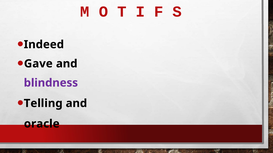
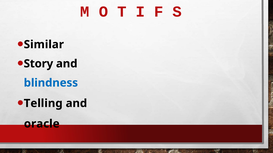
Indeed: Indeed -> Similar
Gave: Gave -> Story
blindness colour: purple -> blue
